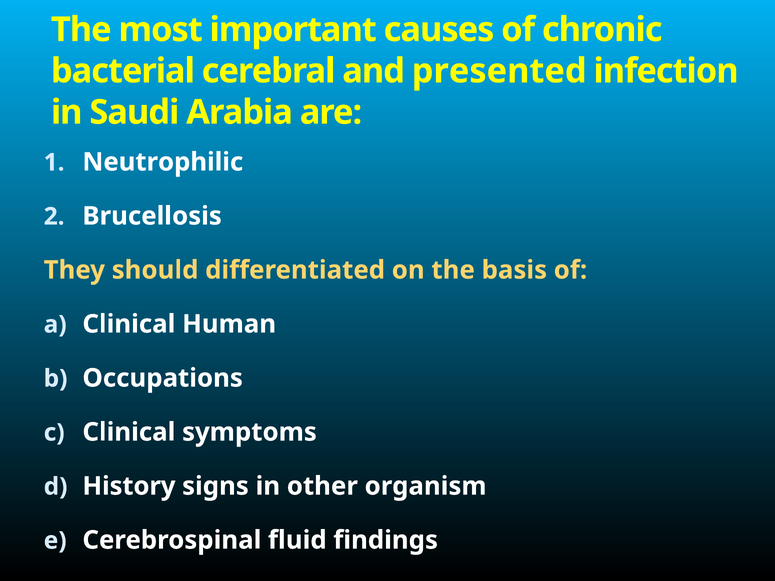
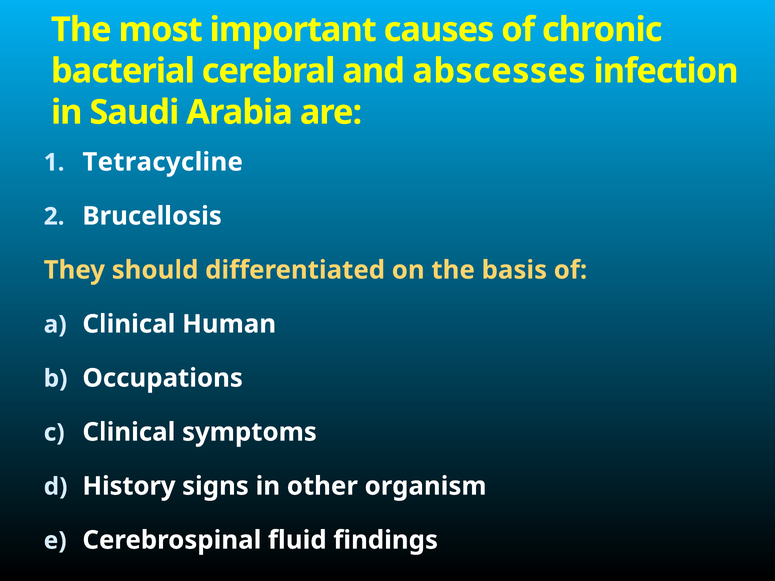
presented: presented -> abscesses
Neutrophilic: Neutrophilic -> Tetracycline
